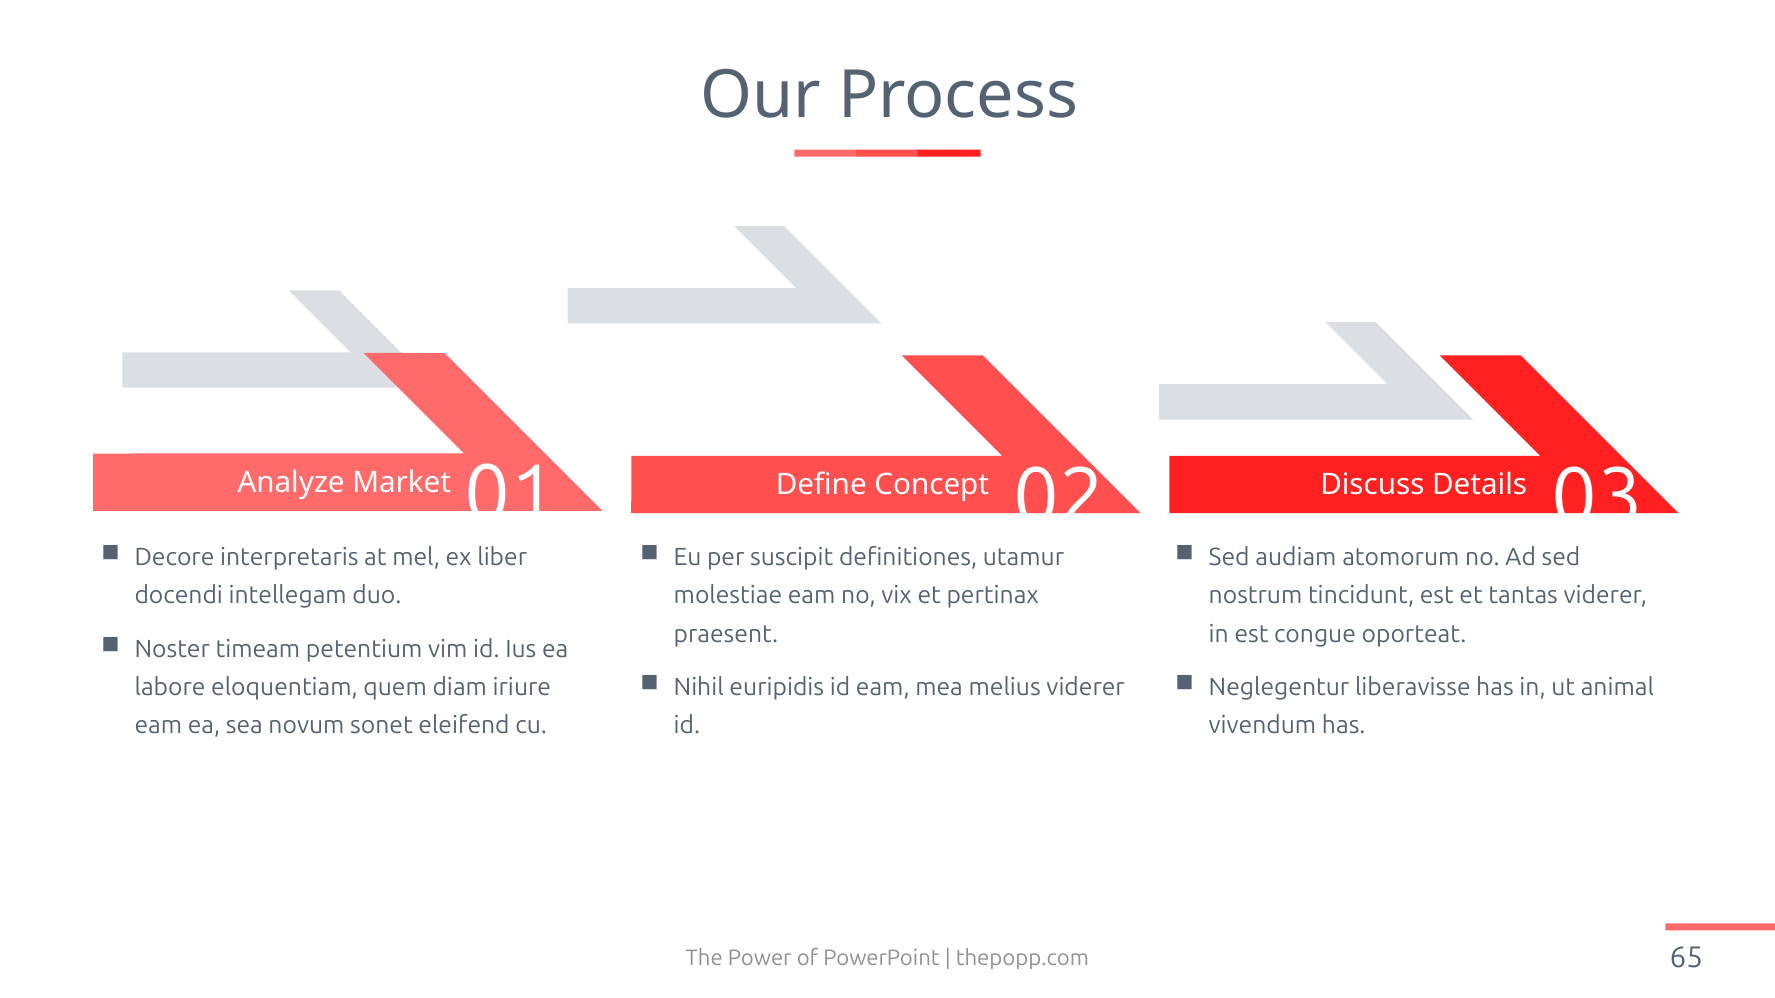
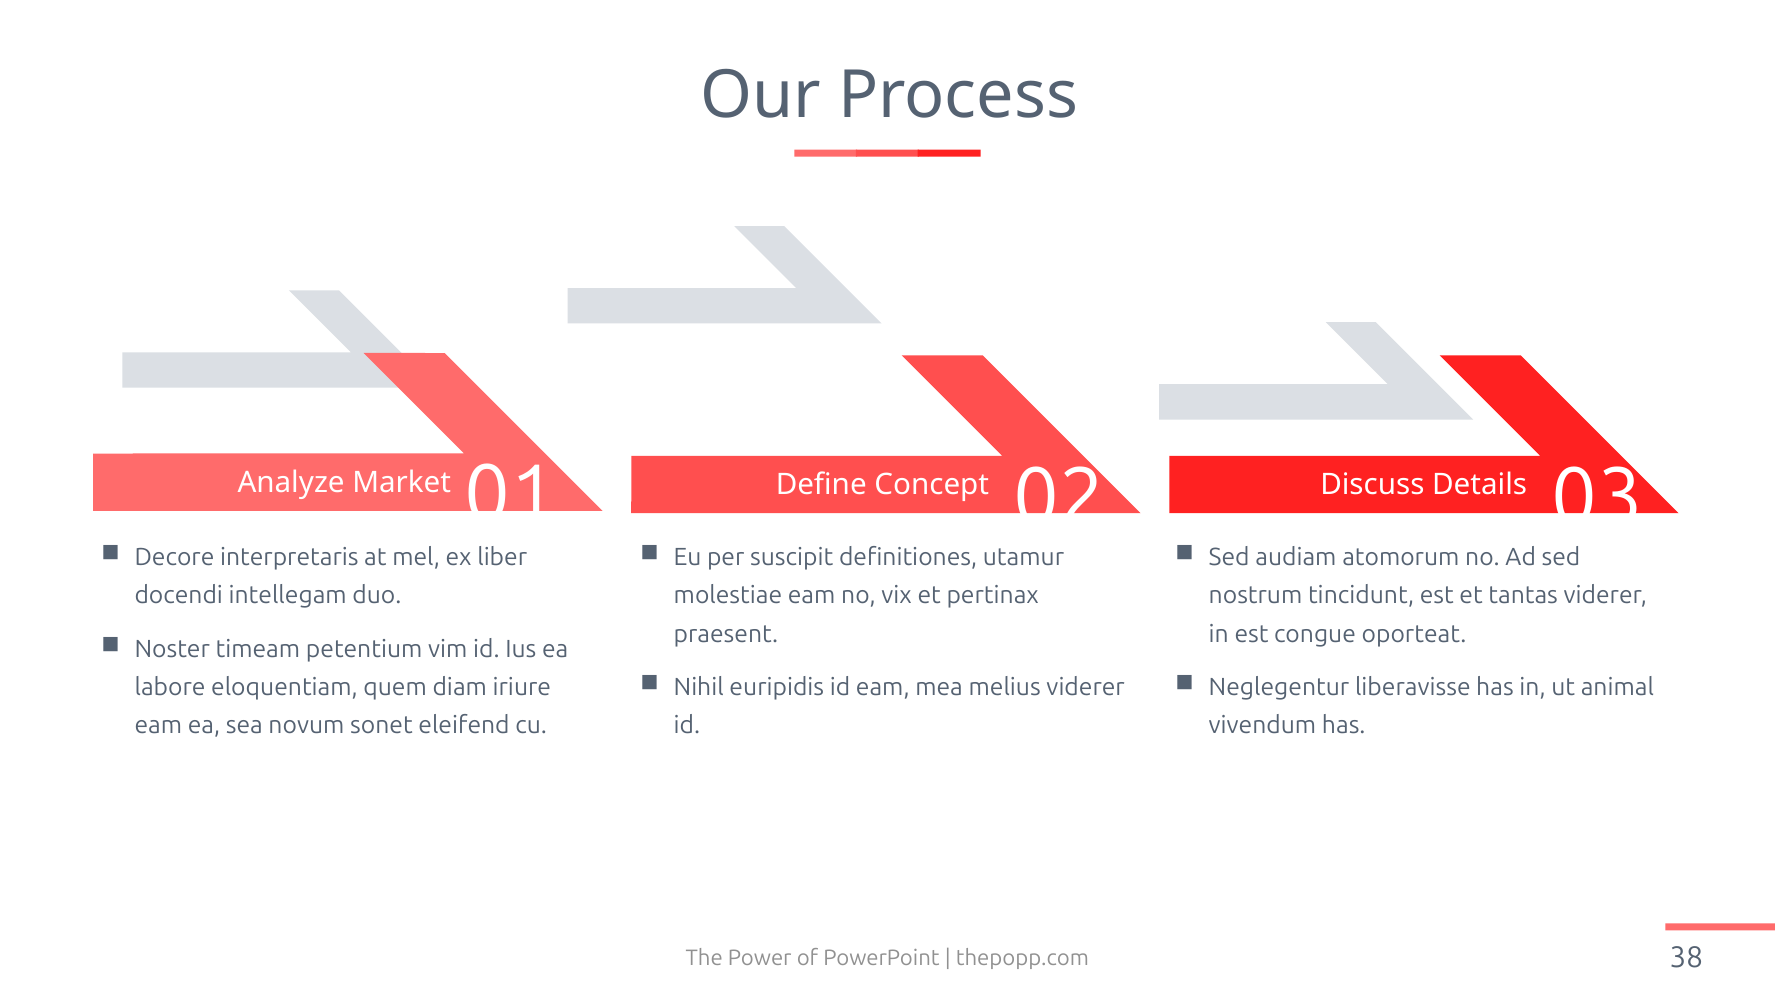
65: 65 -> 38
